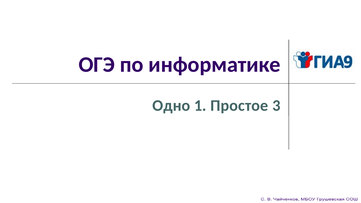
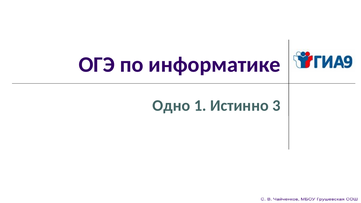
Простое: Простое -> Истинно
